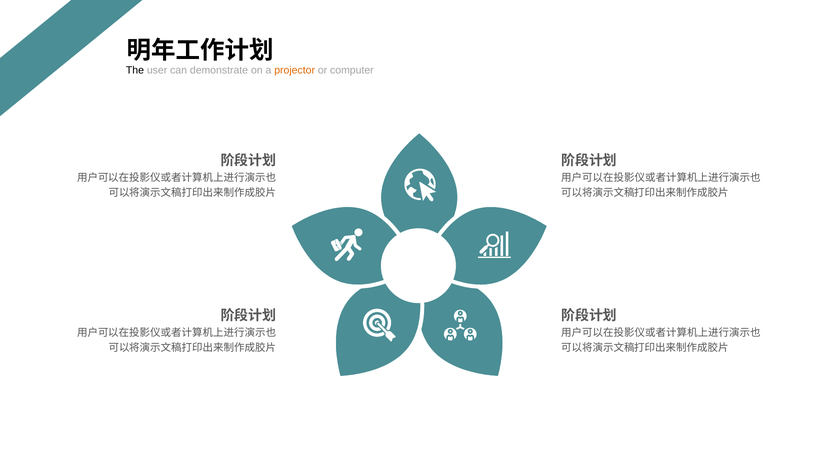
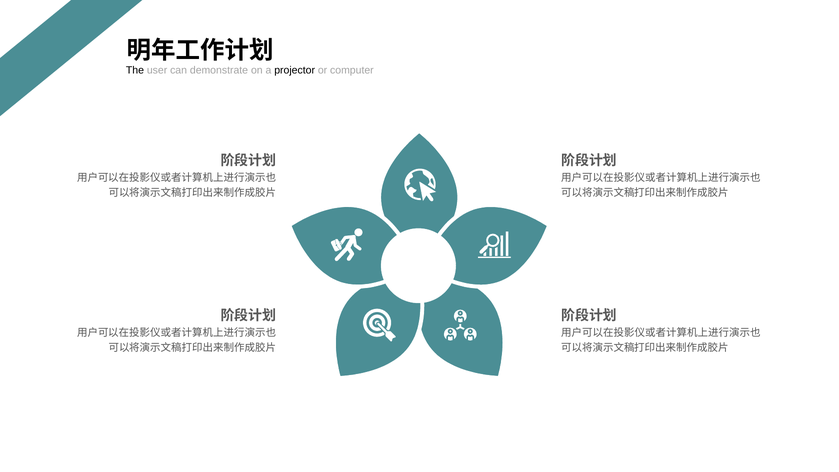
projector colour: orange -> black
